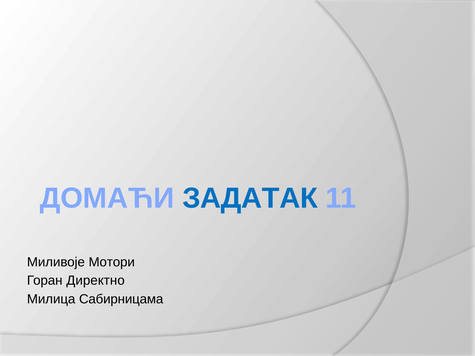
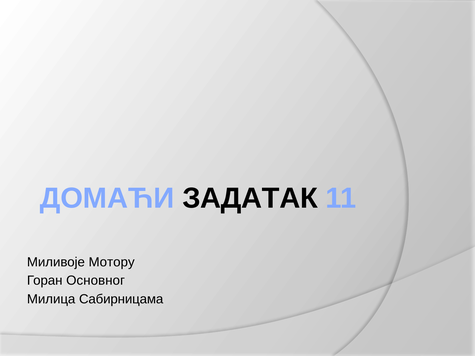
ЗАДАТАК colour: blue -> black
Мотори: Мотори -> Мотору
Директно: Директно -> Основног
